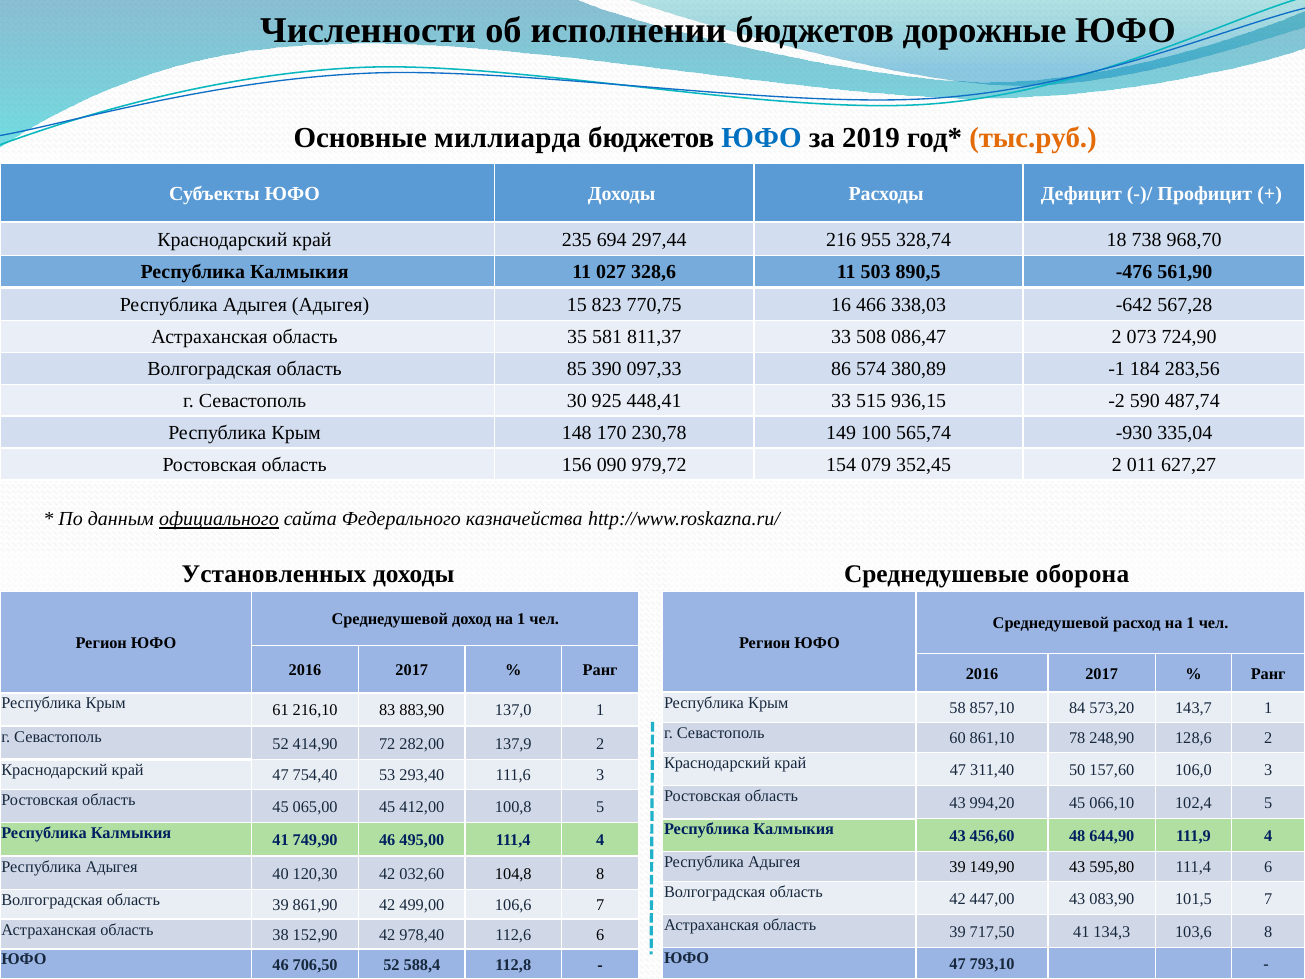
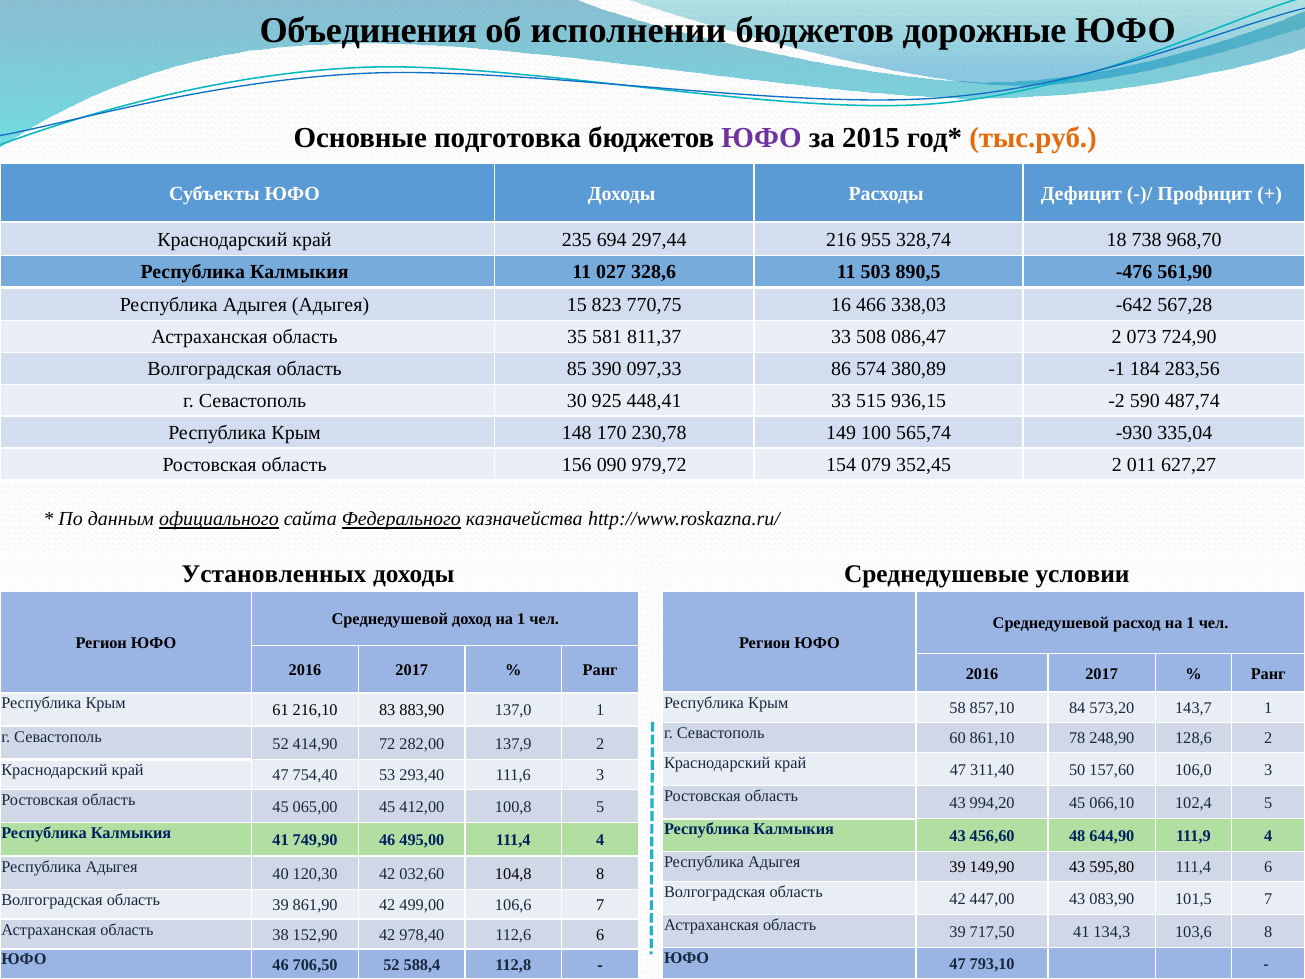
Численности: Численности -> Объединения
миллиарда: миллиарда -> подготовка
ЮФО at (761, 138) colour: blue -> purple
за 2019: 2019 -> 2015
Федерального underline: none -> present
оборона: оборона -> условии
